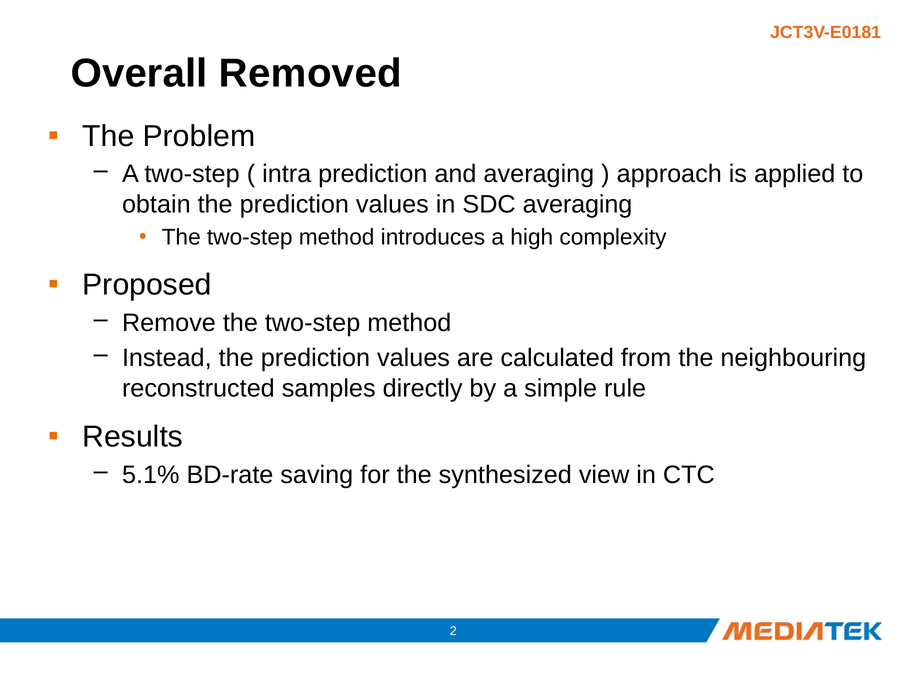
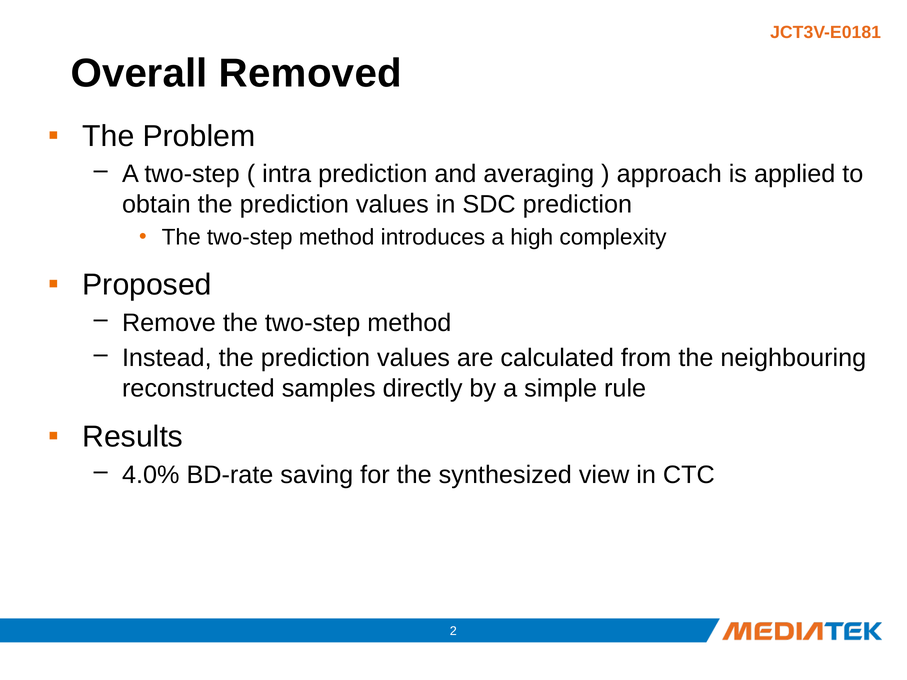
SDC averaging: averaging -> prediction
5.1%: 5.1% -> 4.0%
